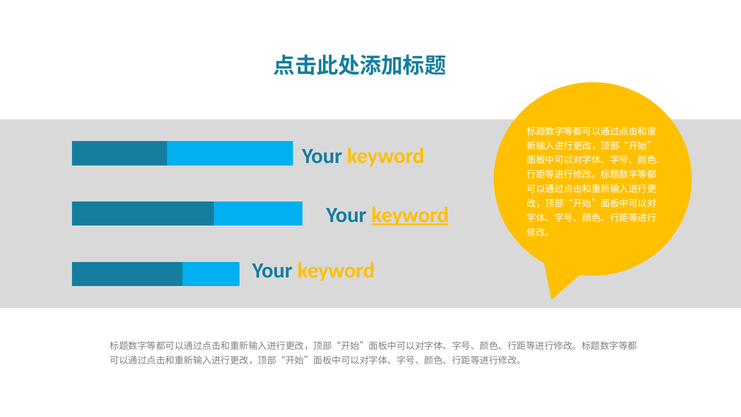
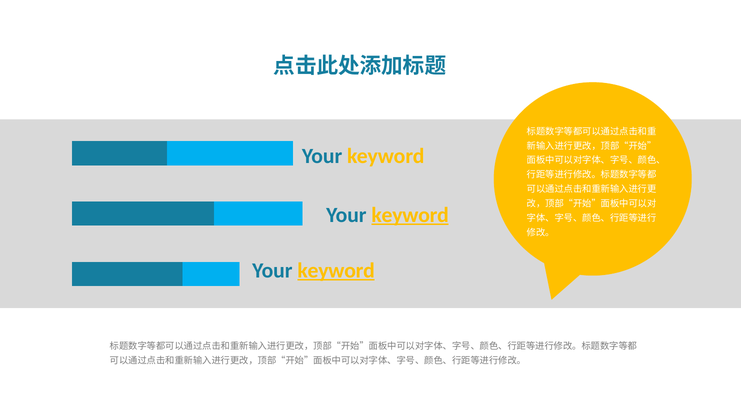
keyword at (336, 270) underline: none -> present
